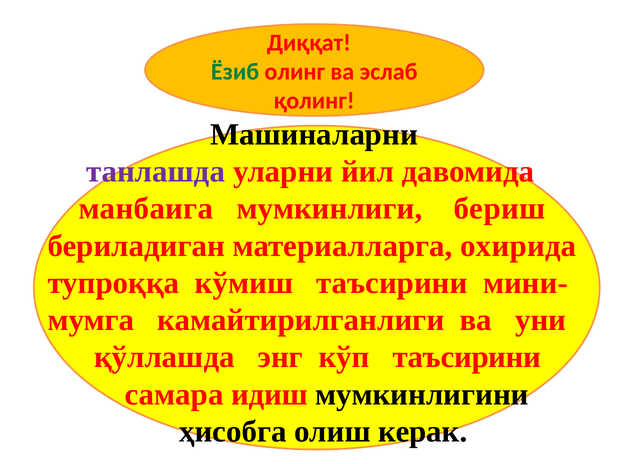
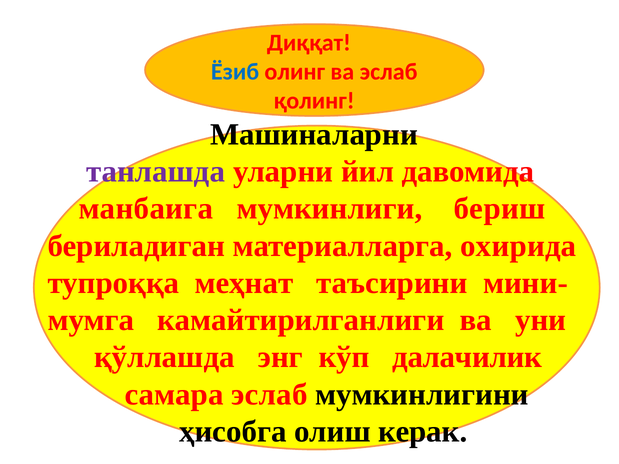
Ёзиб colour: green -> blue
кўмиш: кўмиш -> меҳнат
кўп таъсирини: таъсирини -> далачилик
самара идиш: идиш -> эслаб
